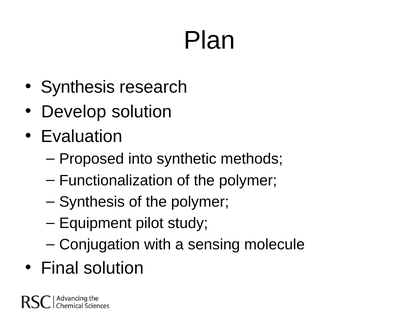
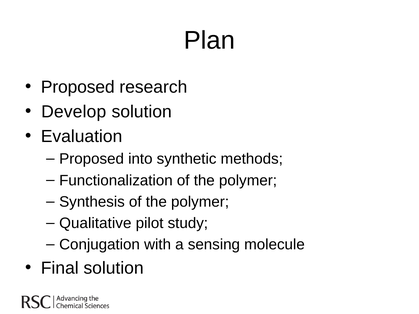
Synthesis at (78, 87): Synthesis -> Proposed
Equipment: Equipment -> Qualitative
